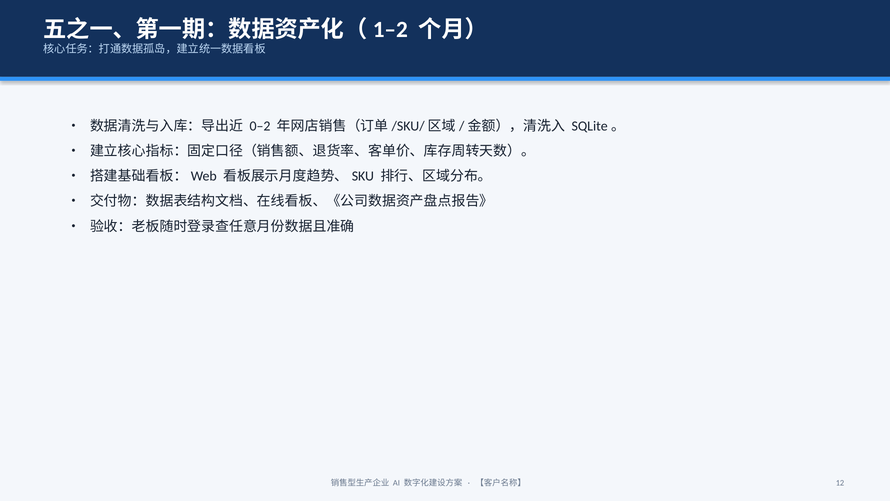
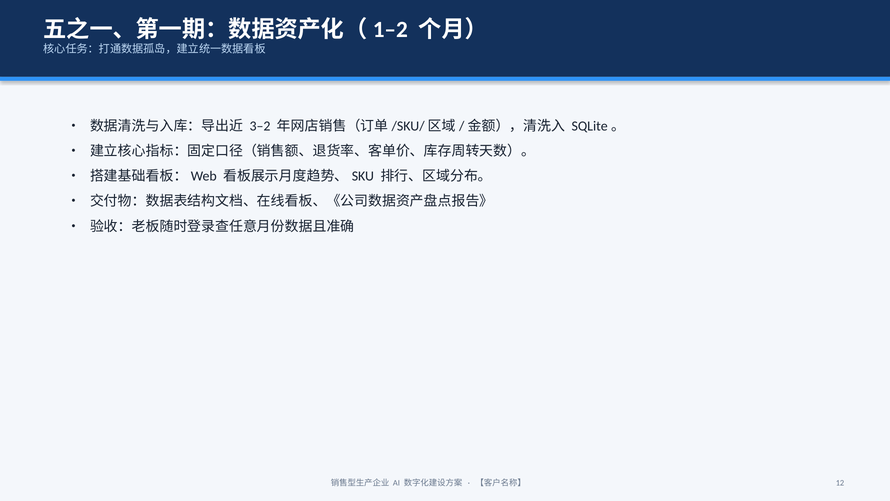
0–2: 0–2 -> 3–2
